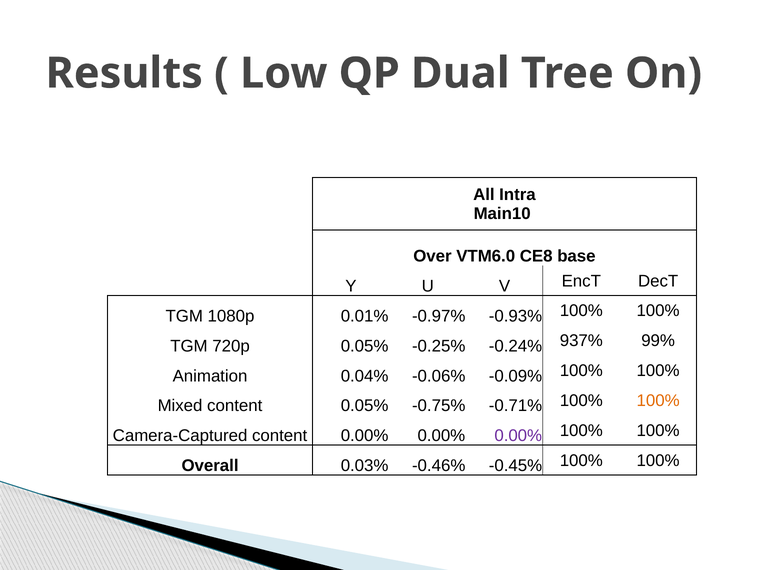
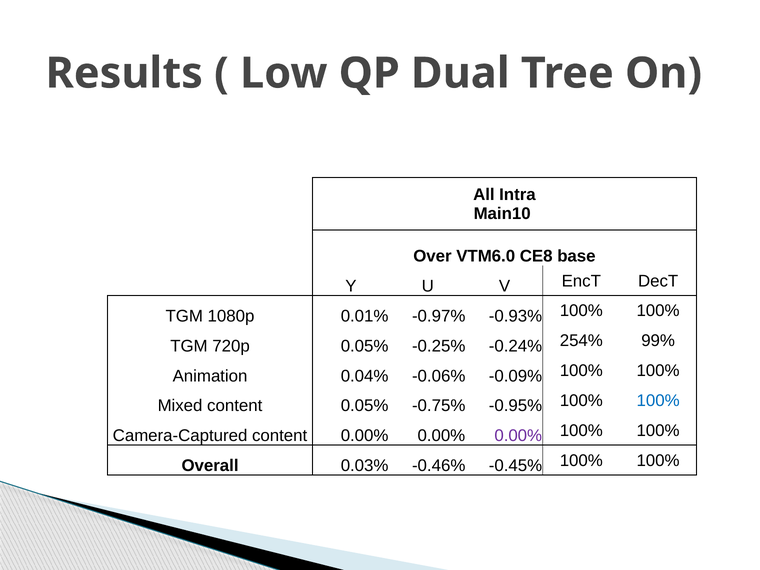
937%: 937% -> 254%
-0.71%: -0.71% -> -0.95%
100% at (658, 401) colour: orange -> blue
